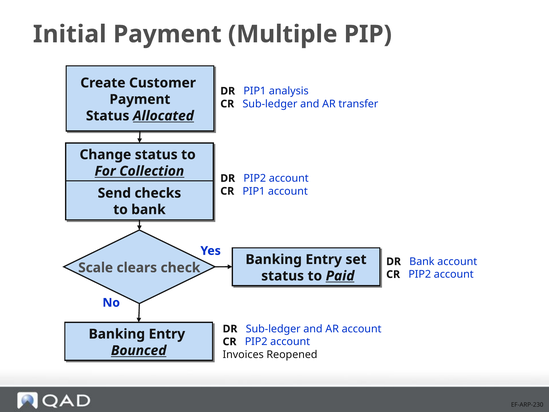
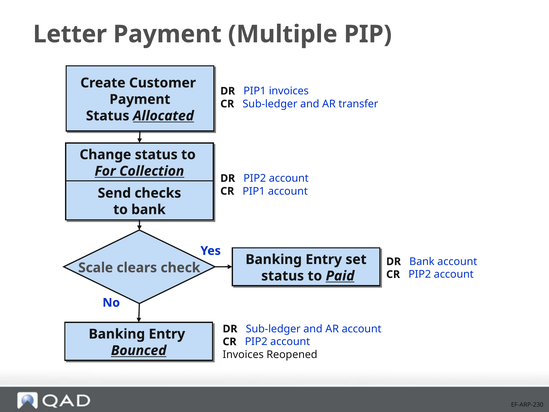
Initial: Initial -> Letter
PIP1 analysis: analysis -> invoices
